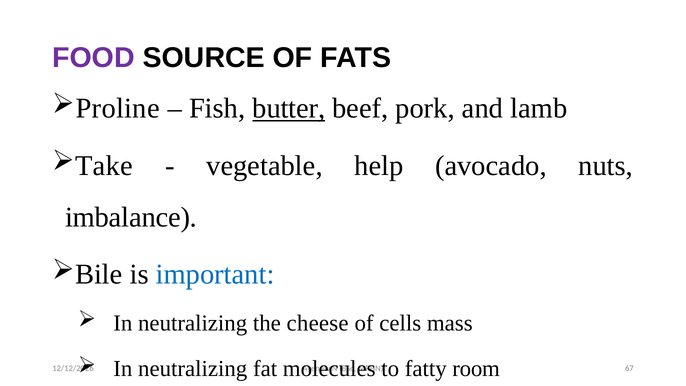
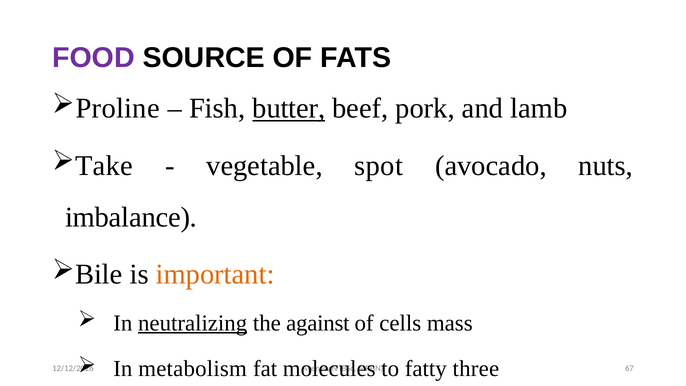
help: help -> spot
important colour: blue -> orange
neutralizing at (193, 323) underline: none -> present
cheese: cheese -> against
neutralizing at (193, 369): neutralizing -> metabolism
room: room -> three
